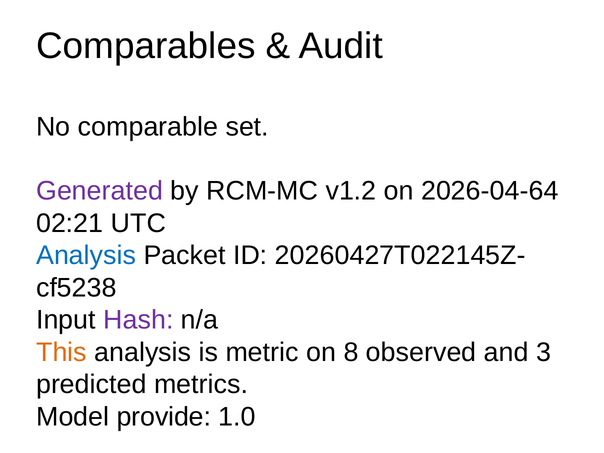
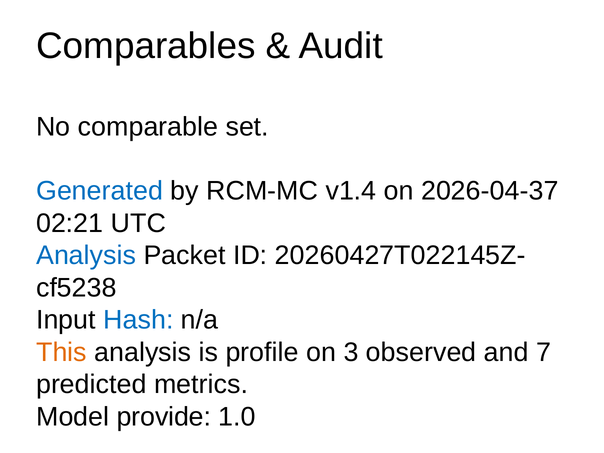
Generated colour: purple -> blue
v1.2: v1.2 -> v1.4
2026-04-64: 2026-04-64 -> 2026-04-37
Hash colour: purple -> blue
metric: metric -> profile
8: 8 -> 3
3: 3 -> 7
